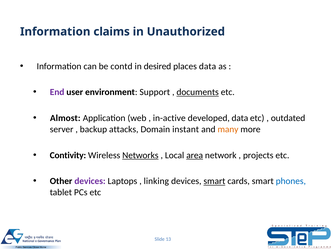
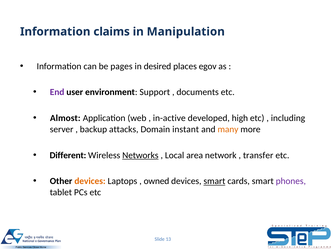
Unauthorized: Unauthorized -> Manipulation
contd: contd -> pages
places data: data -> egov
documents underline: present -> none
developed data: data -> high
outdated: outdated -> including
Contivity: Contivity -> Different
area underline: present -> none
projects: projects -> transfer
devices at (90, 182) colour: purple -> orange
linking: linking -> owned
phones colour: blue -> purple
